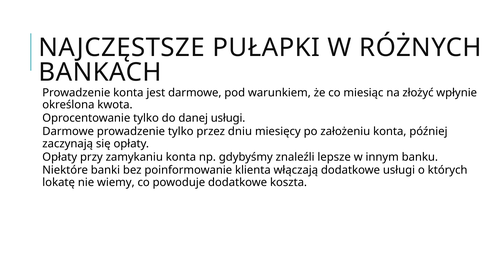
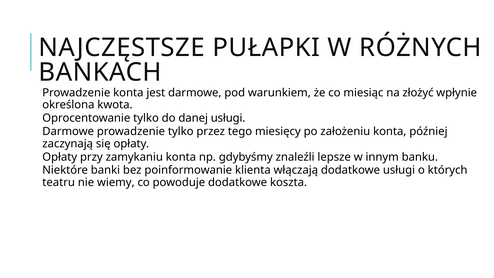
dniu: dniu -> tego
lokatę: lokatę -> teatru
